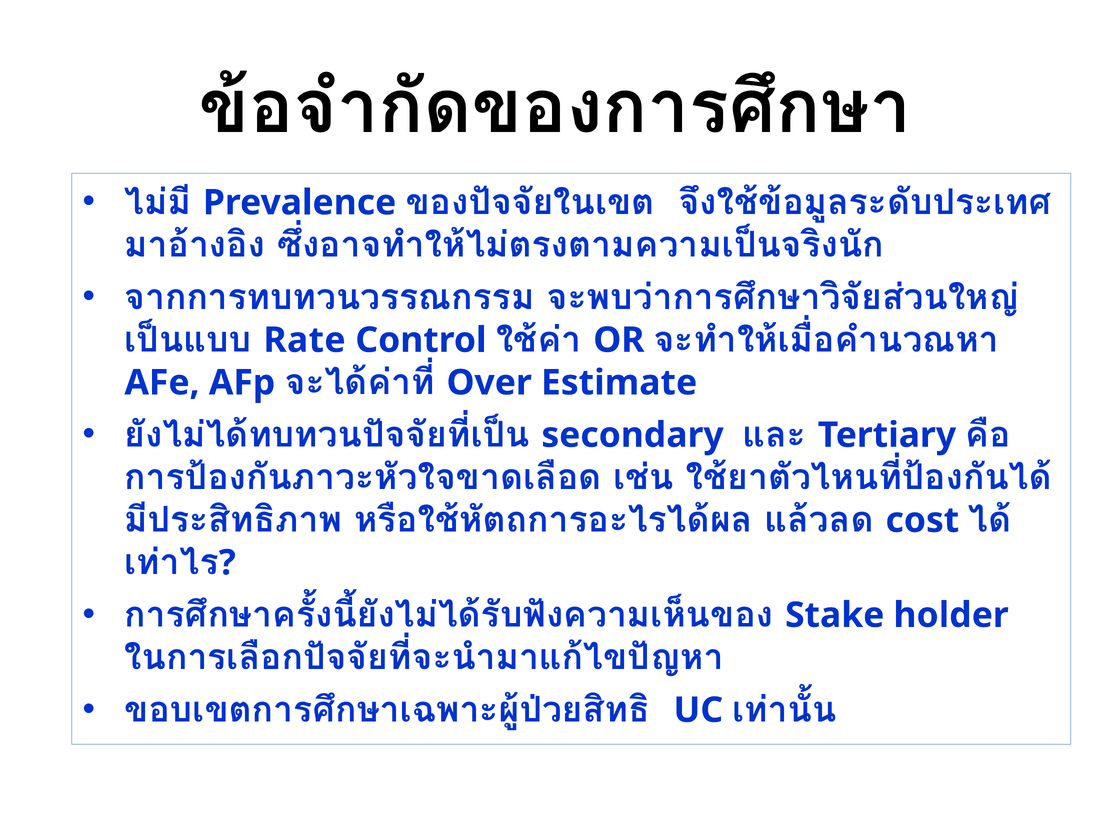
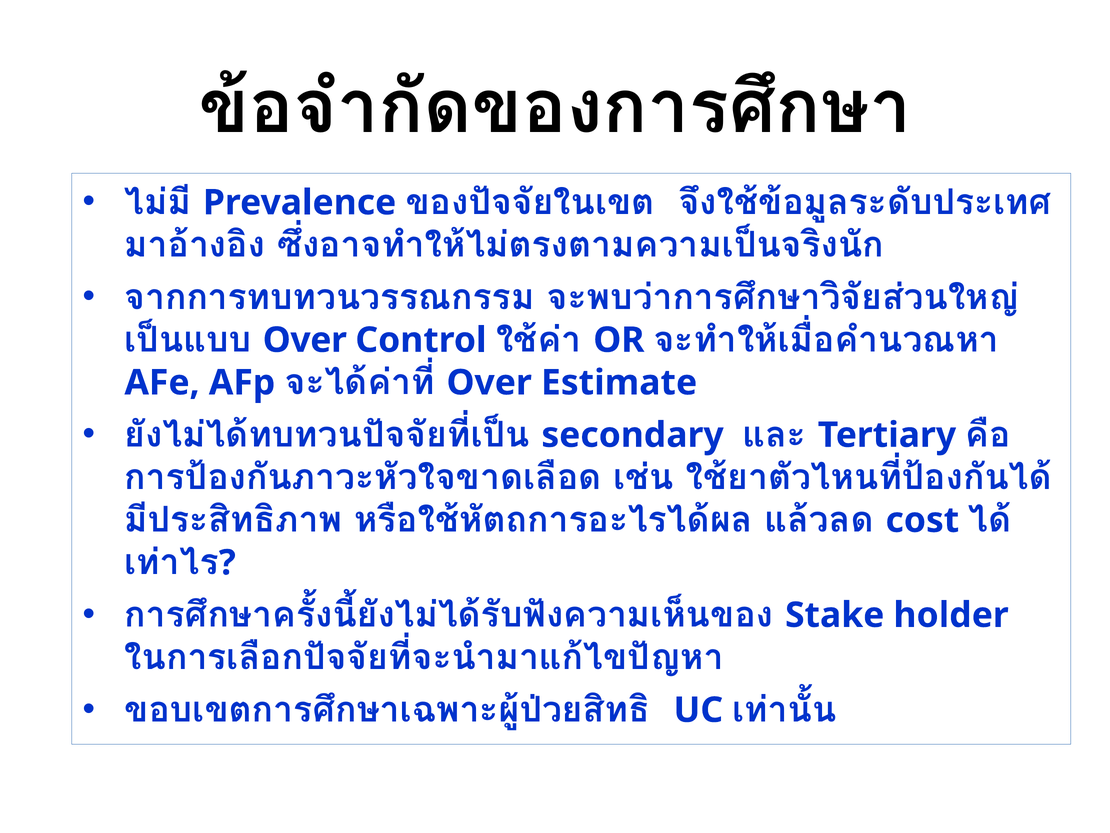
Rate at (304, 340): Rate -> Over
